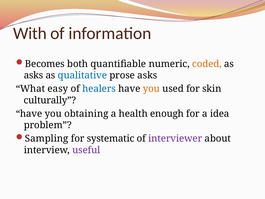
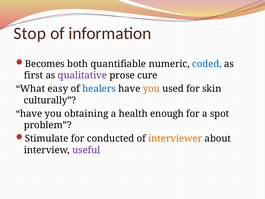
With: With -> Stop
coded colour: orange -> blue
asks at (33, 75): asks -> first
qualitative colour: blue -> purple
prose asks: asks -> cure
idea: idea -> spot
Sampling: Sampling -> Stimulate
systematic: systematic -> conducted
interviewer colour: purple -> orange
